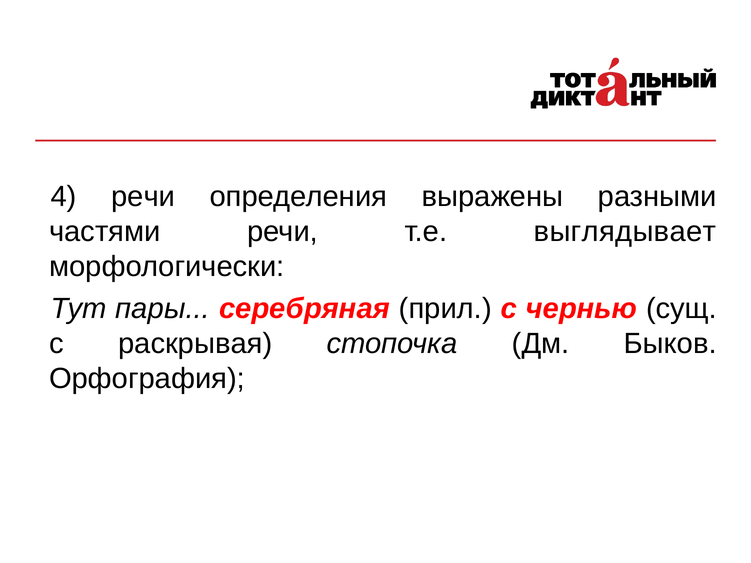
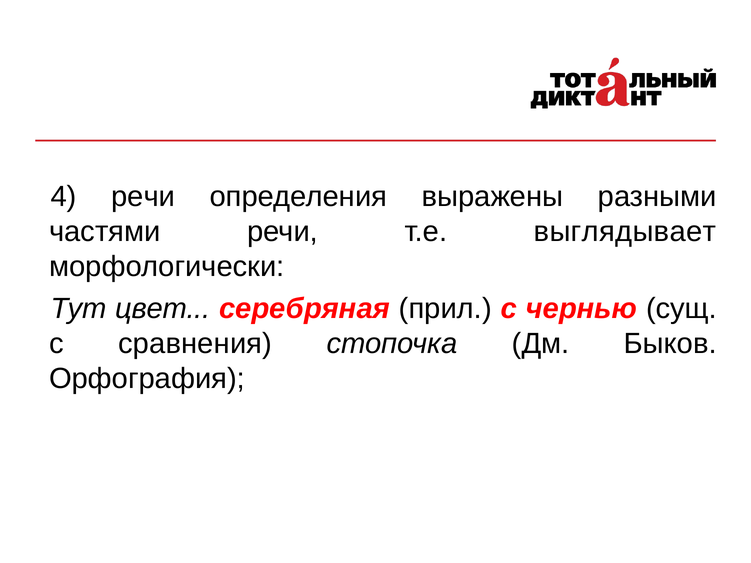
пары: пары -> цвет
раскрывая: раскрывая -> сравнения
